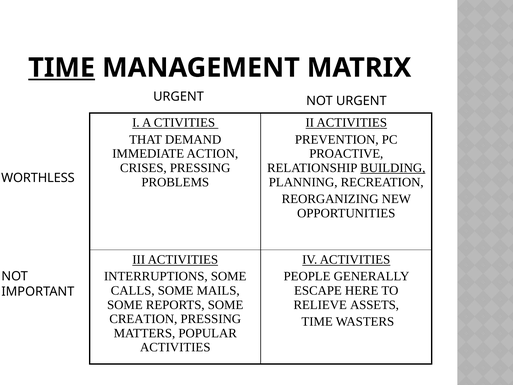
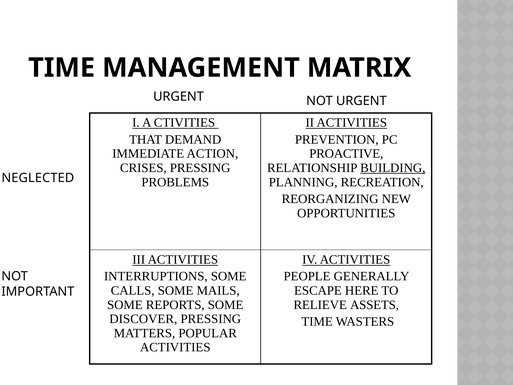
TIME at (62, 68) underline: present -> none
WORTHLESS: WORTHLESS -> NEGLECTED
CREATION: CREATION -> DISCOVER
